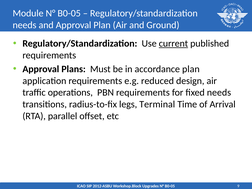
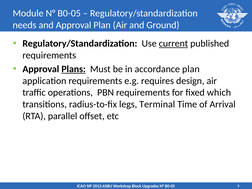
Plans underline: none -> present
reduced: reduced -> requires
fixed needs: needs -> which
